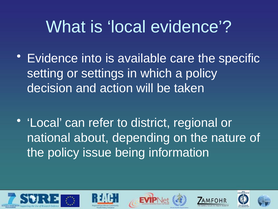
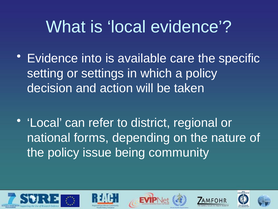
about: about -> forms
information: information -> community
